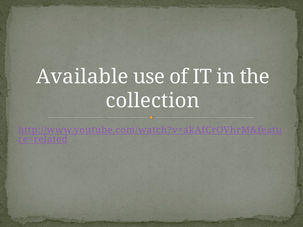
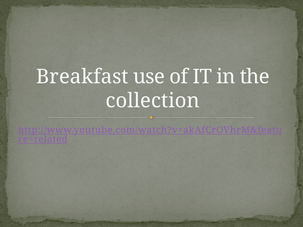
Available: Available -> Breakfast
